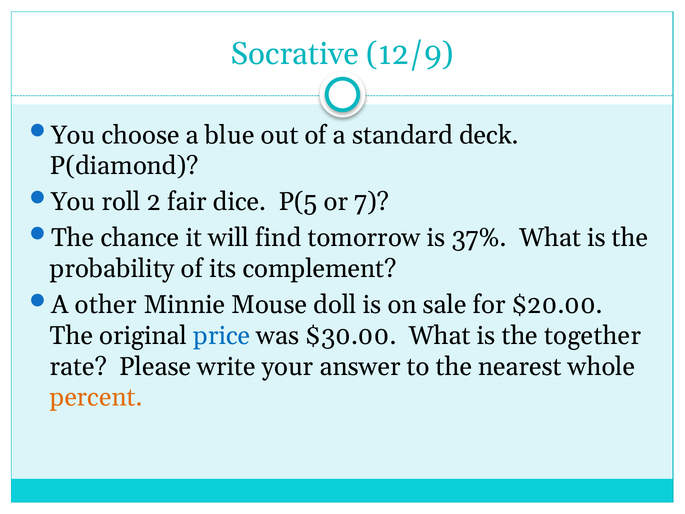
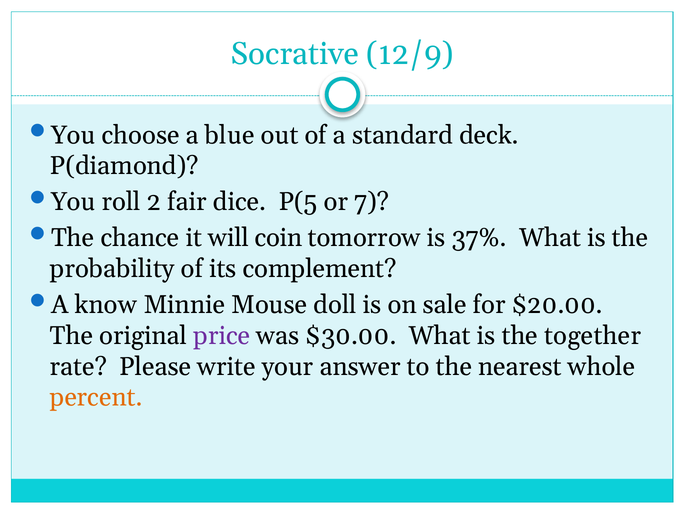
find: find -> coin
other: other -> know
price colour: blue -> purple
